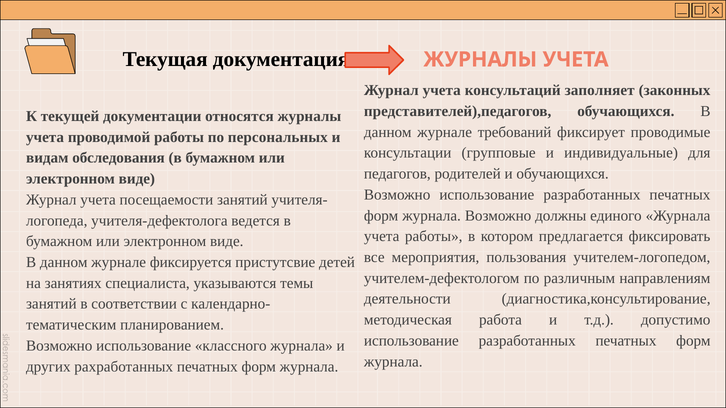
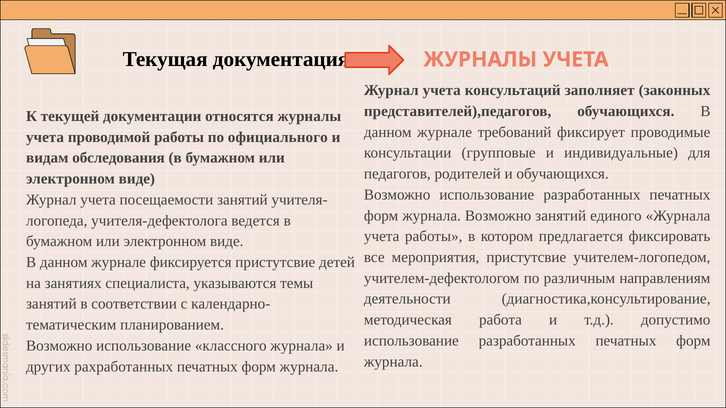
персональных: персональных -> официального
Возможно должны: должны -> занятий
мероприятия пользования: пользования -> пристутсвие
